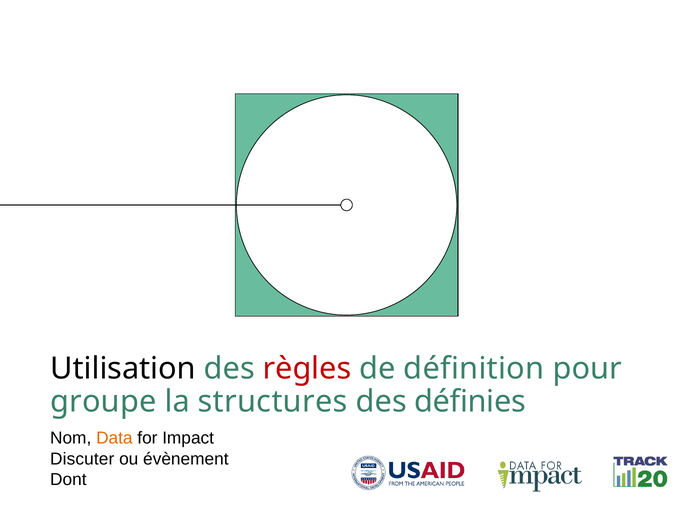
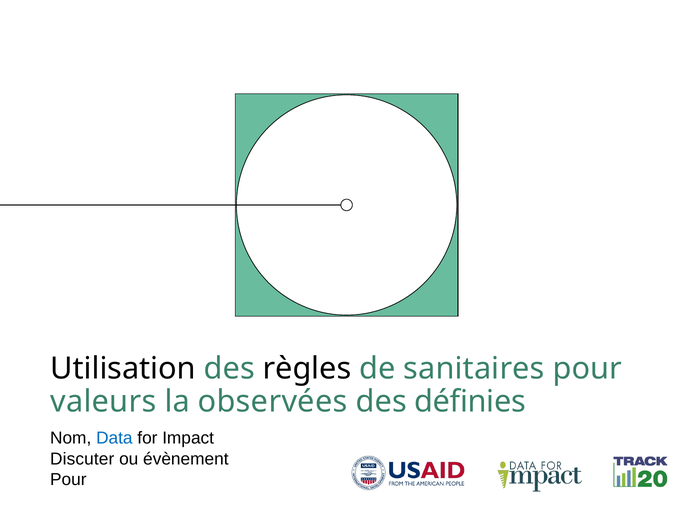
règles colour: red -> black
définition: définition -> sanitaires
groupe: groupe -> valeurs
structures: structures -> observées
Data colour: orange -> blue
Dont at (68, 480): Dont -> Pour
